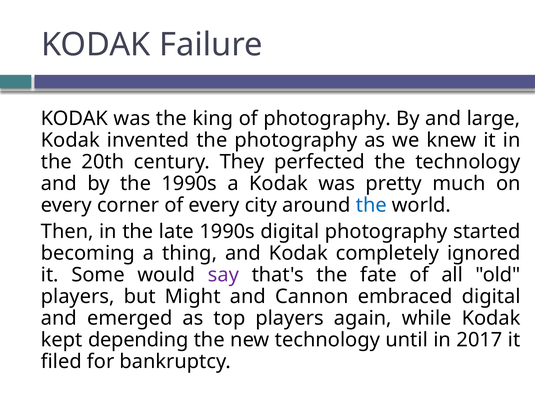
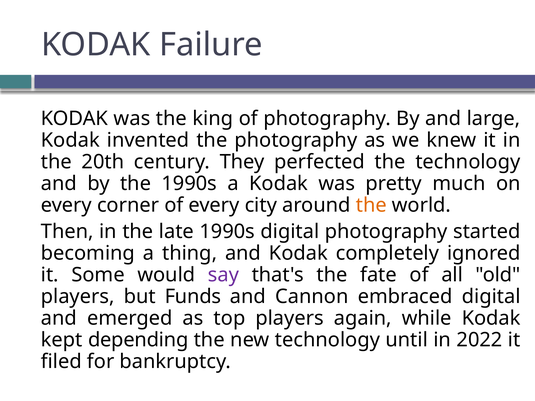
the at (371, 205) colour: blue -> orange
Might: Might -> Funds
2017: 2017 -> 2022
